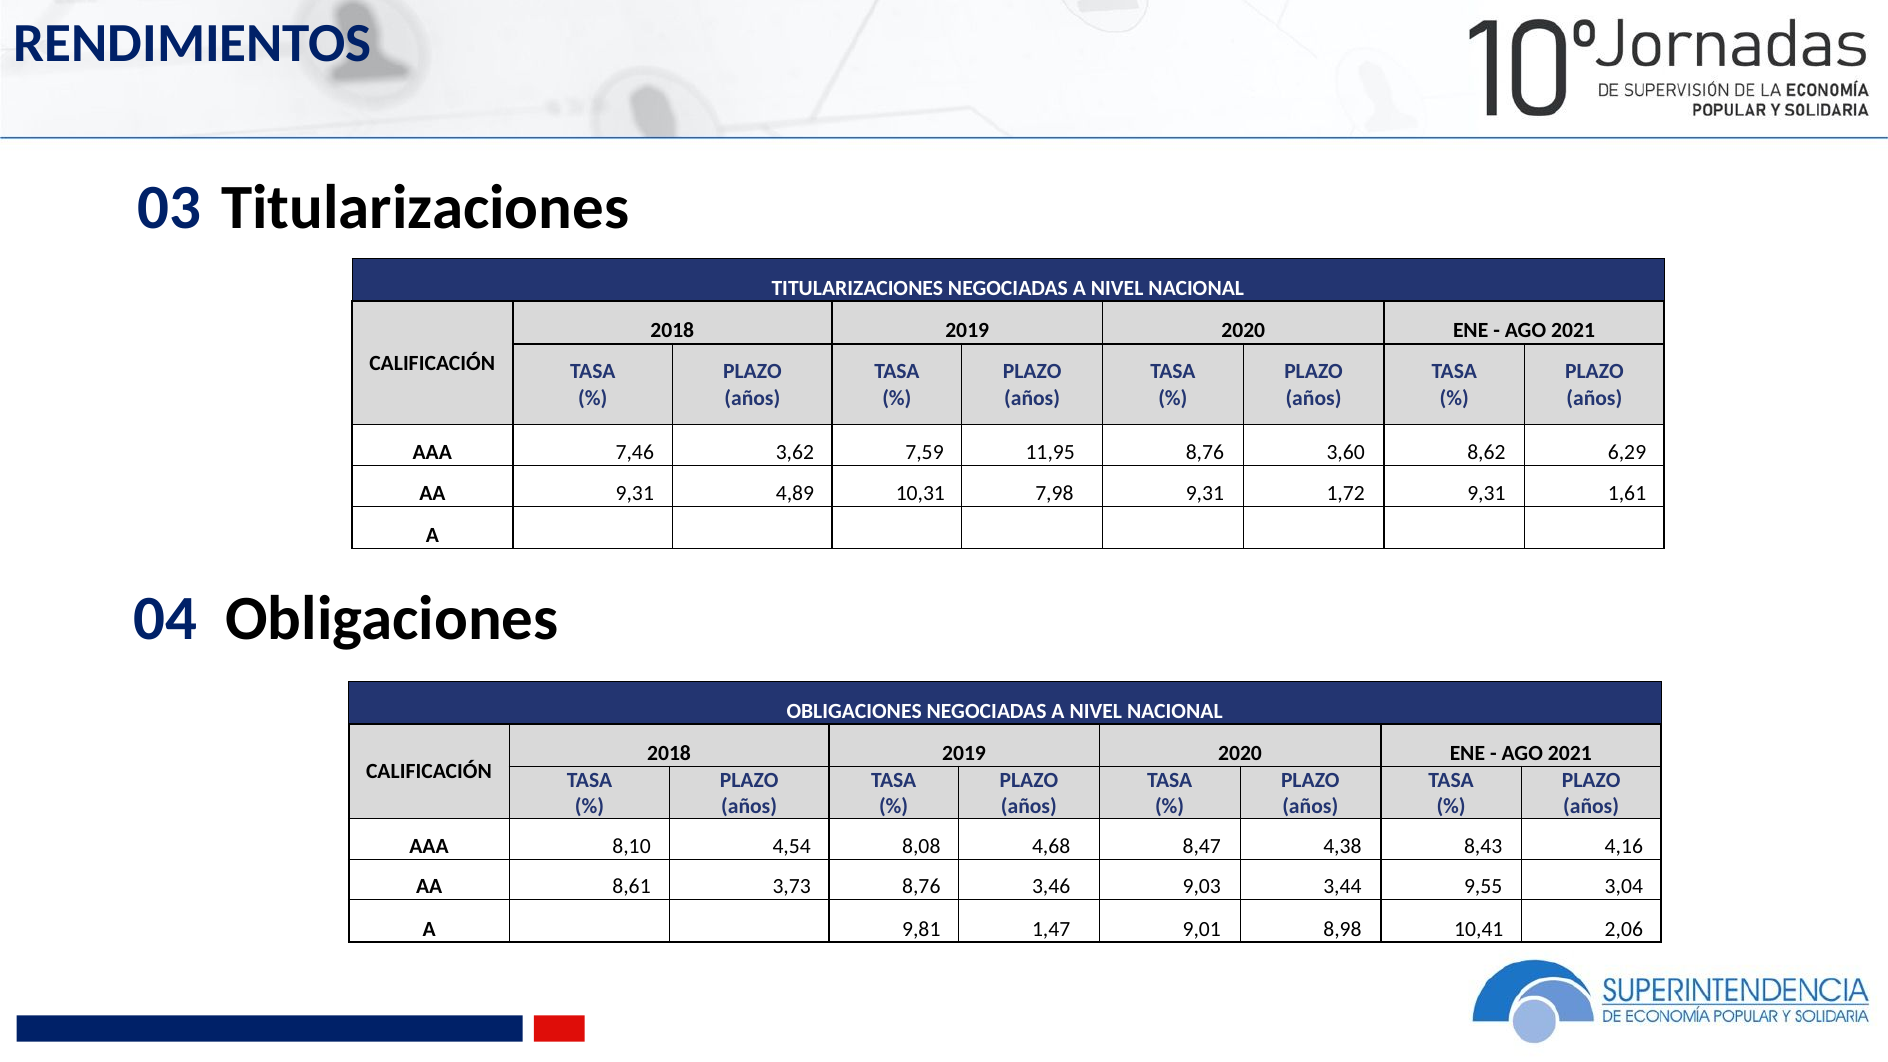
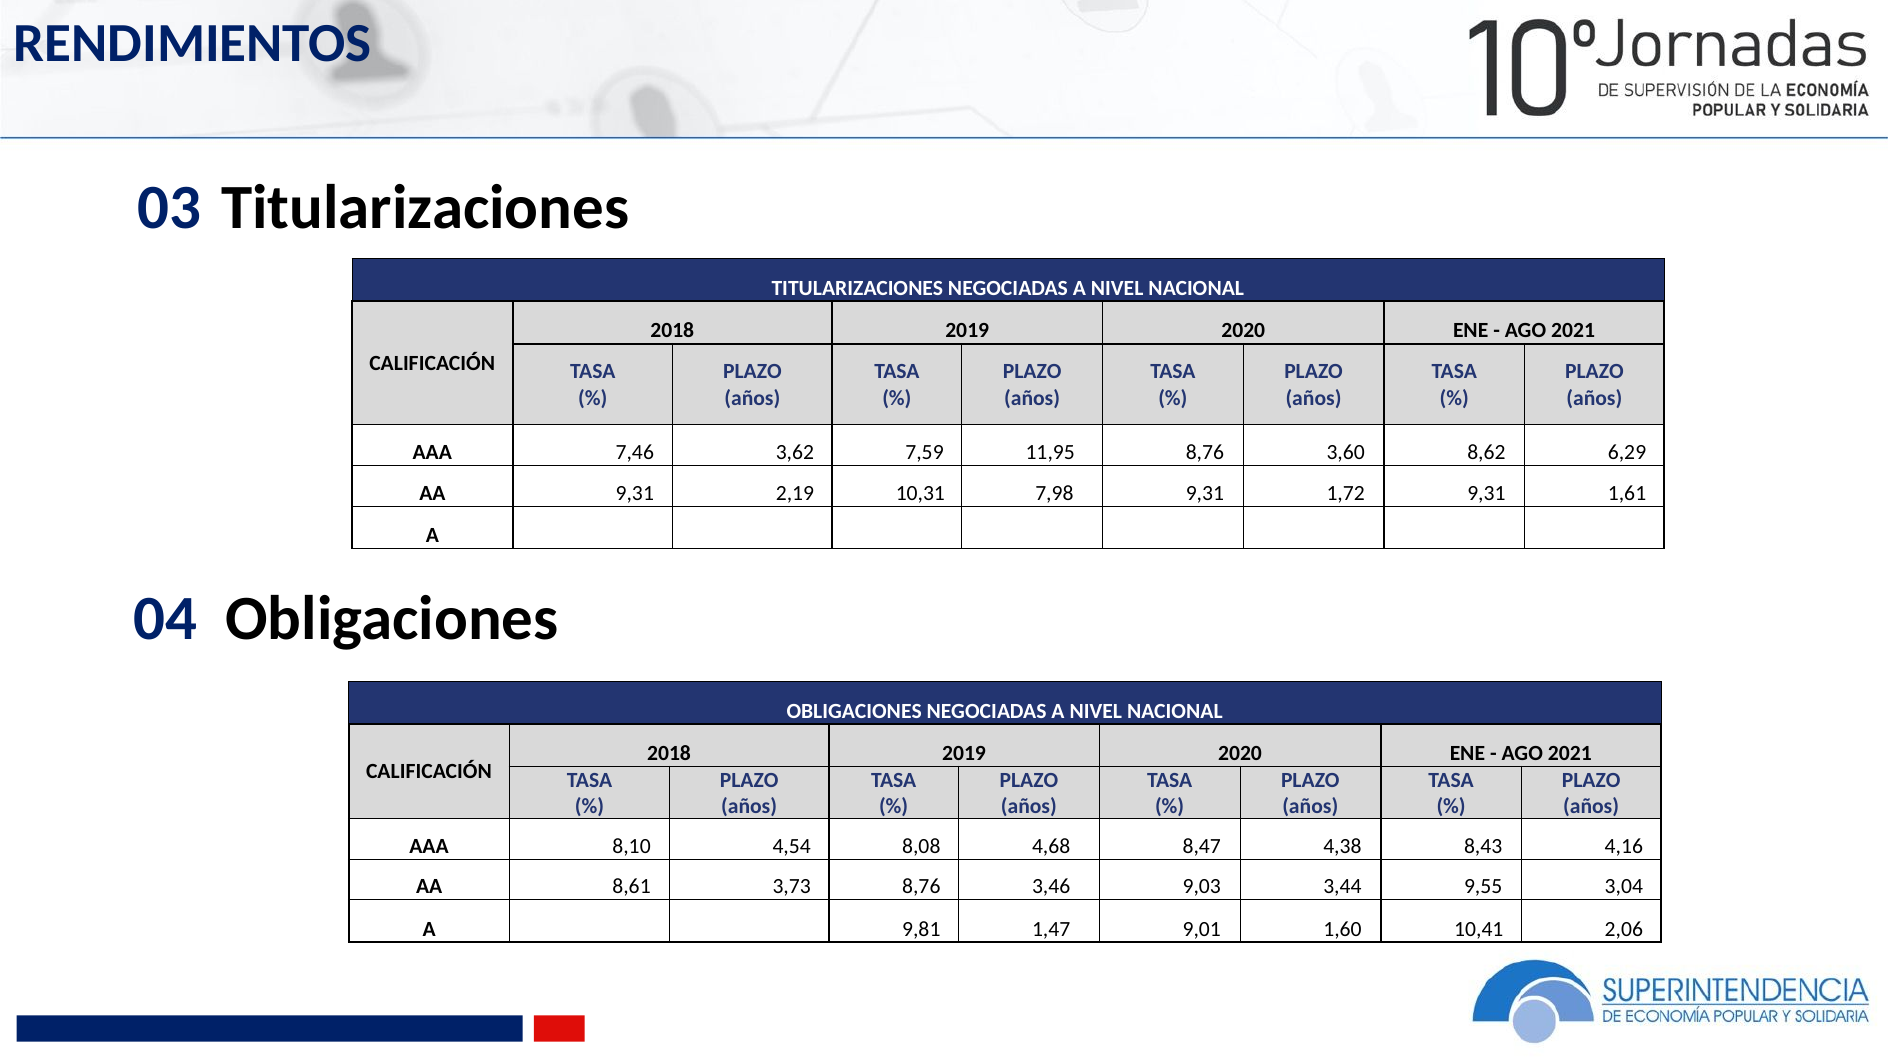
4,89: 4,89 -> 2,19
8,98: 8,98 -> 1,60
